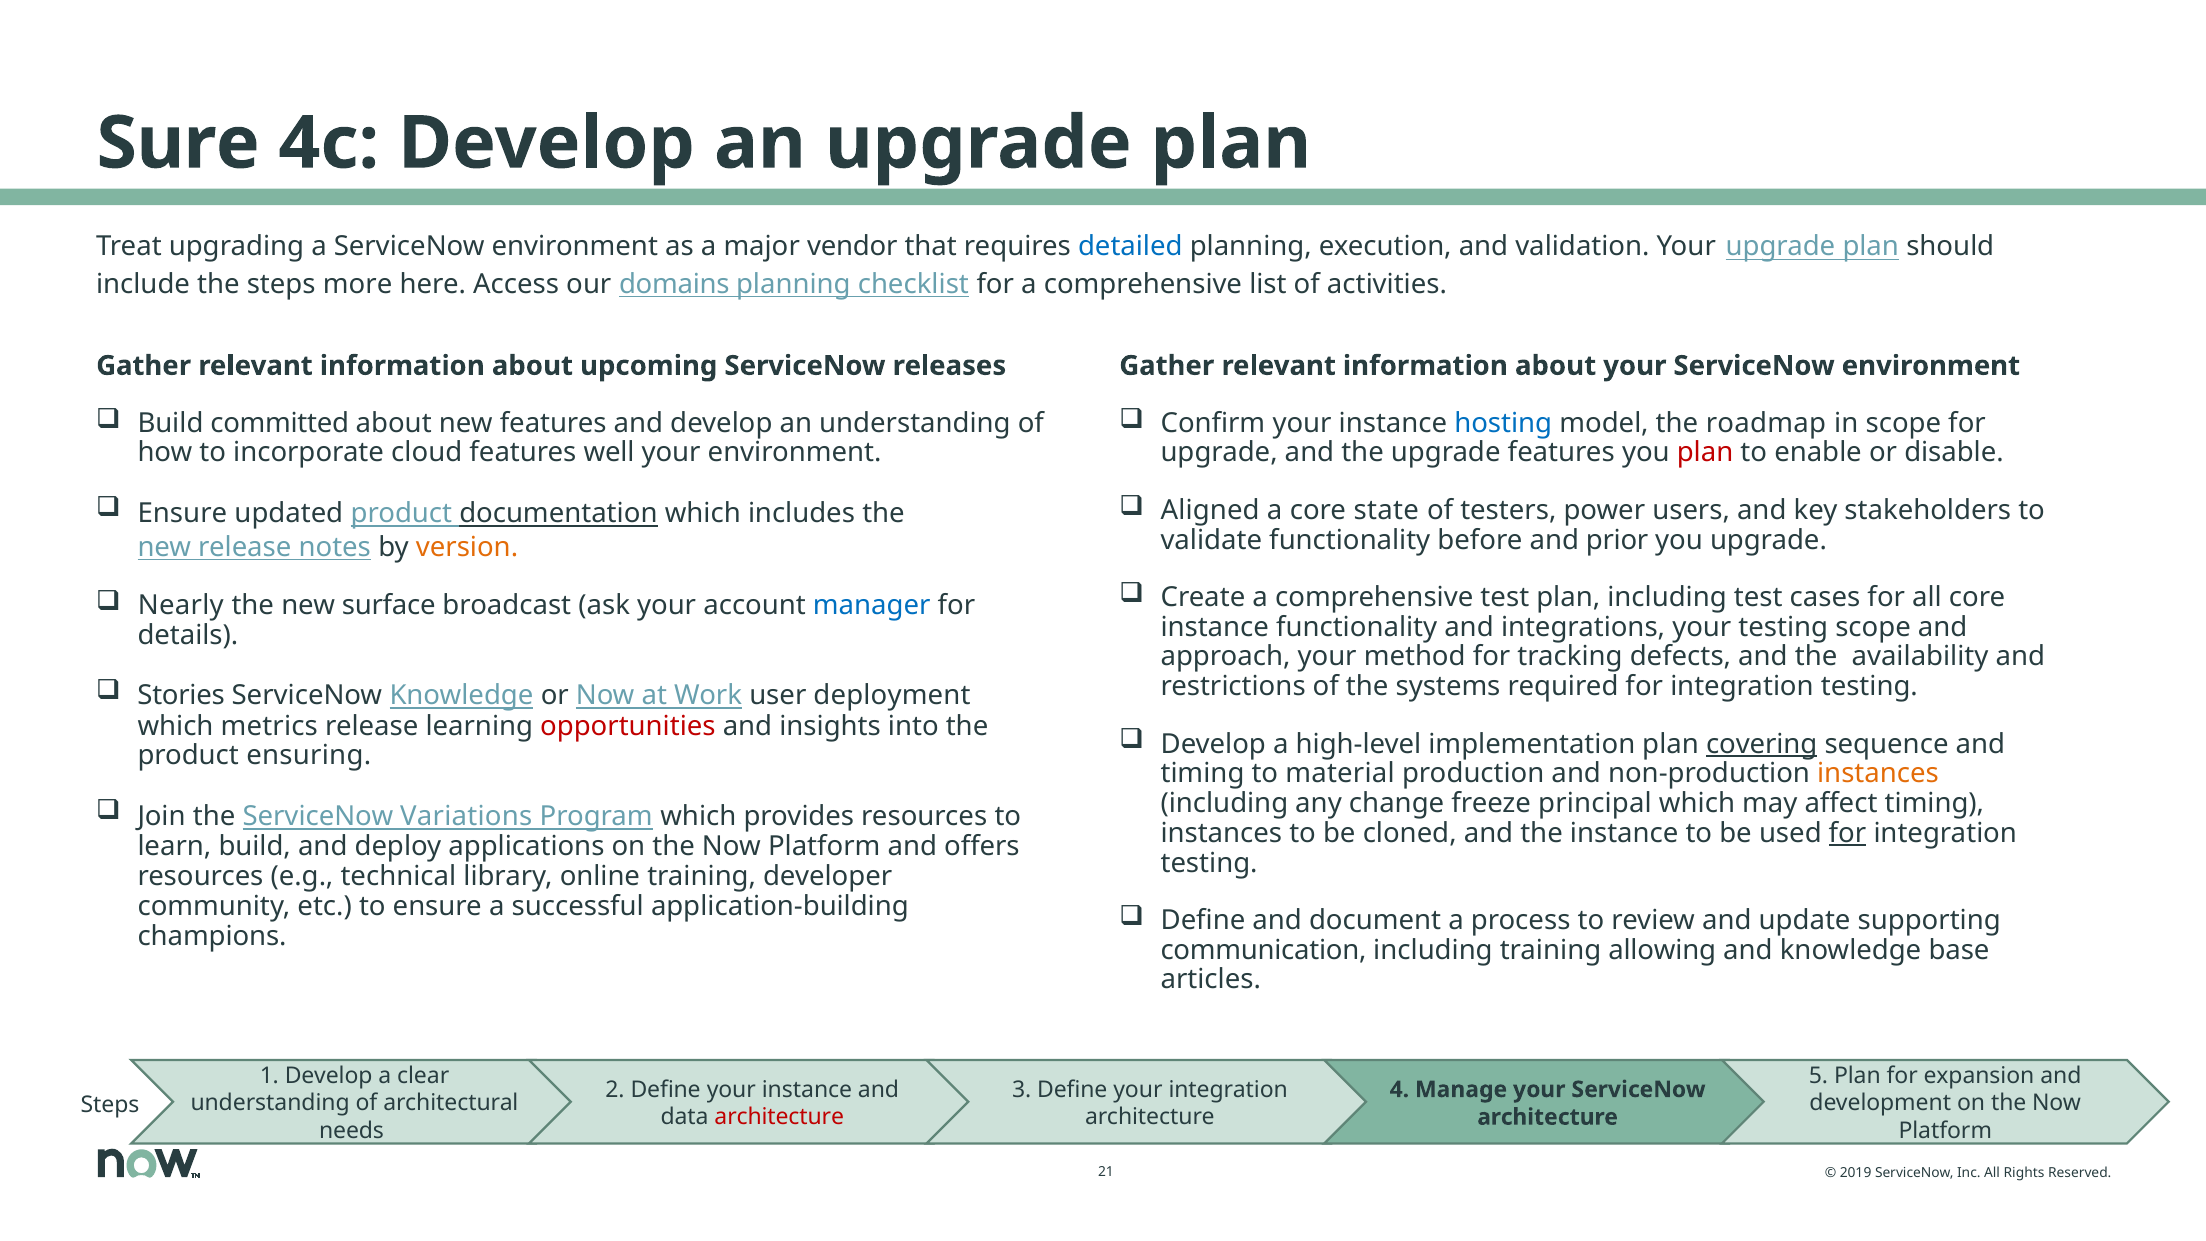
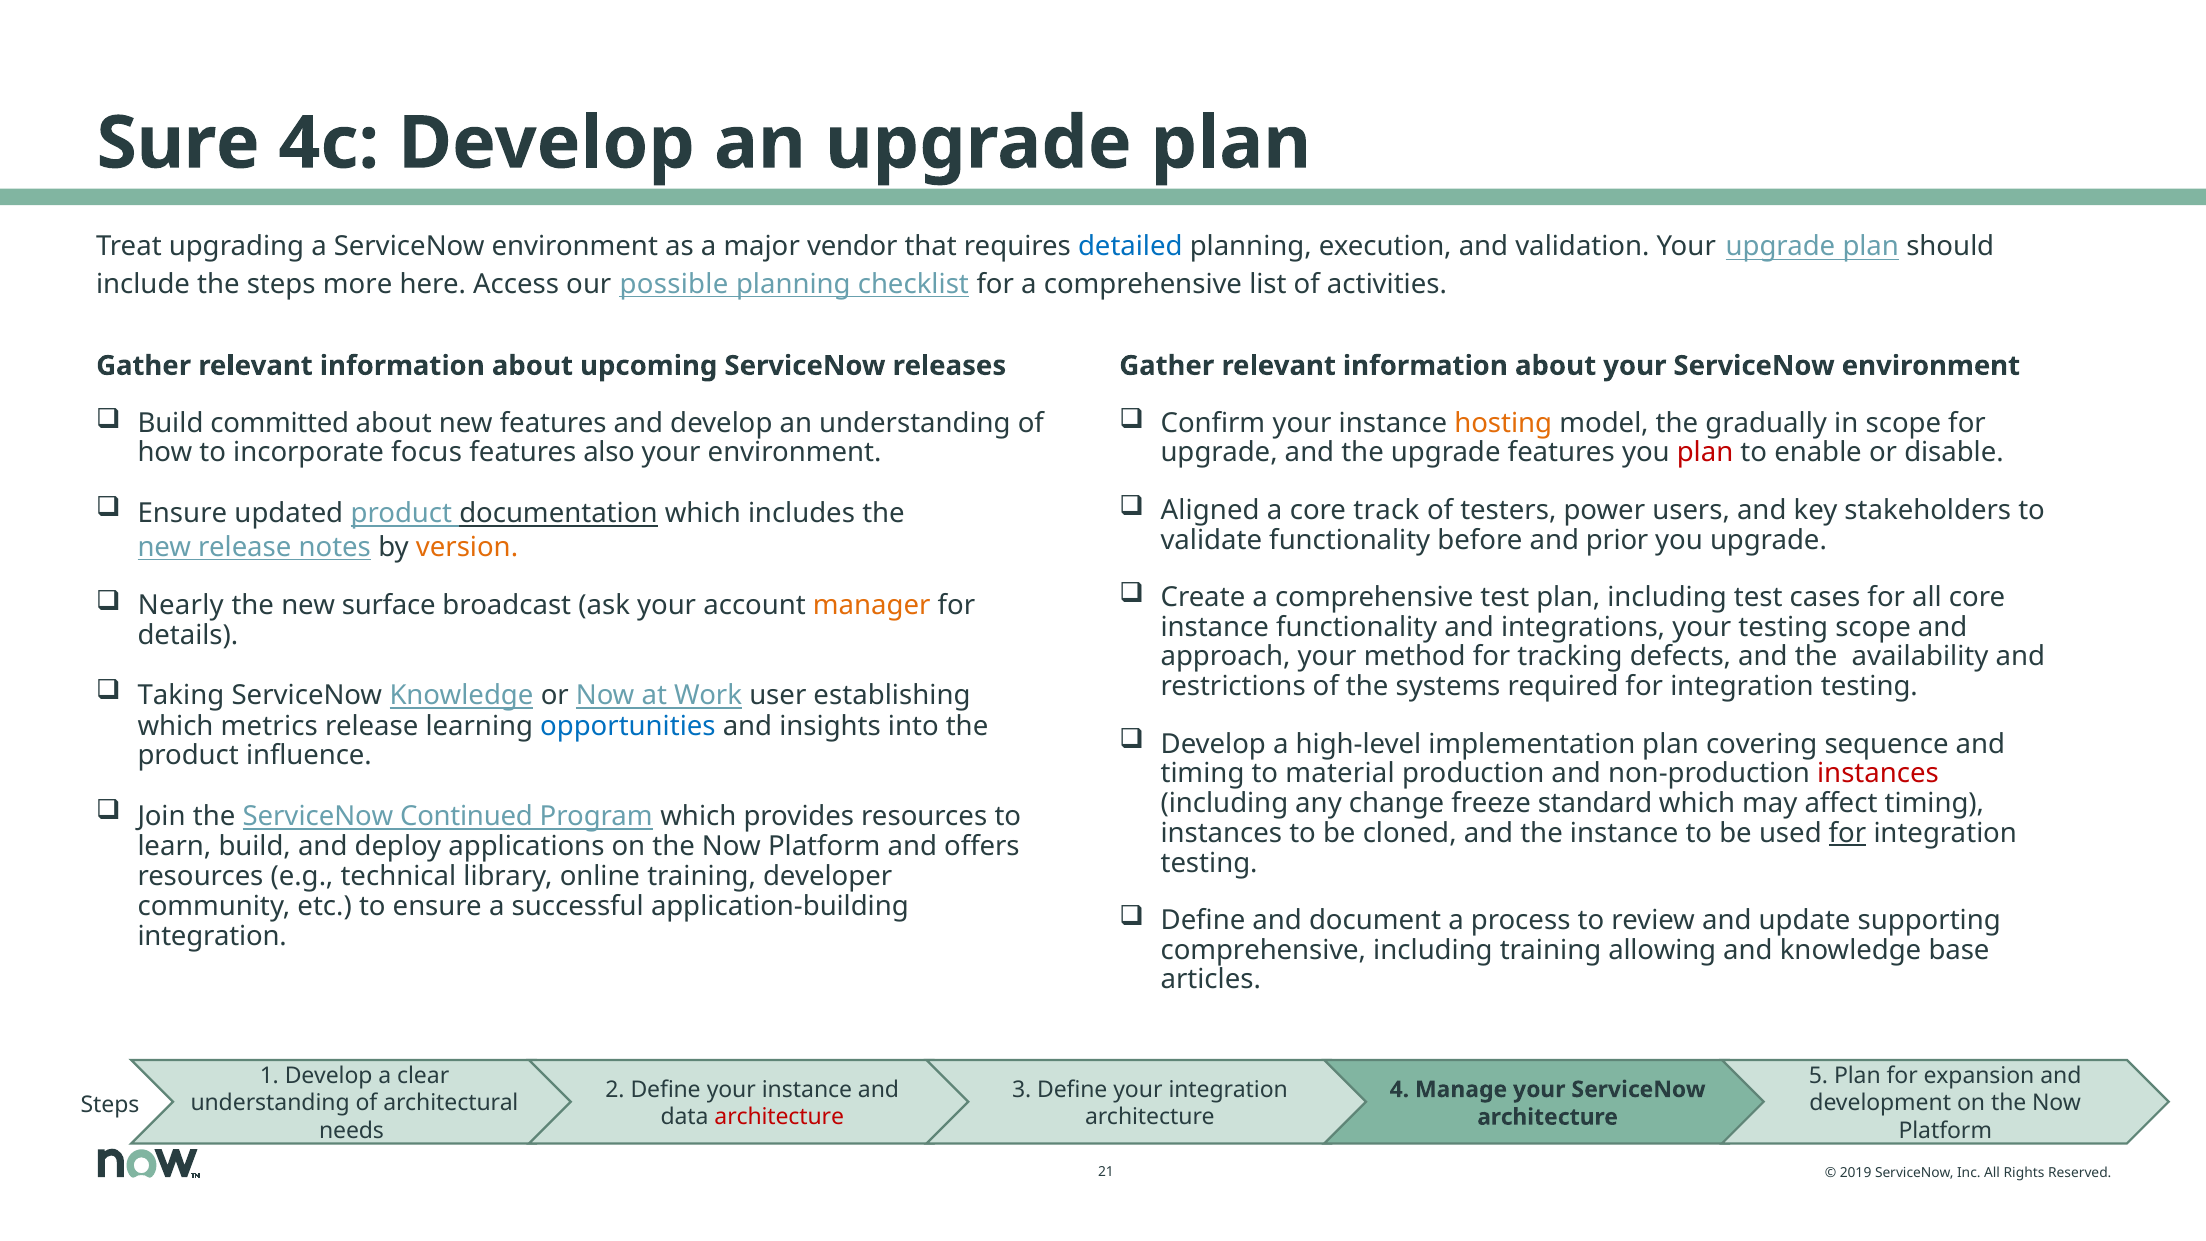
domains: domains -> possible
hosting colour: blue -> orange
roadmap: roadmap -> gradually
cloud: cloud -> focus
well: well -> also
state: state -> track
manager colour: blue -> orange
Stories: Stories -> Taking
deployment: deployment -> establishing
opportunities colour: red -> blue
covering underline: present -> none
ensuring: ensuring -> influence
instances at (1878, 774) colour: orange -> red
principal: principal -> standard
Variations: Variations -> Continued
champions at (212, 936): champions -> integration
communication at (1263, 950): communication -> comprehensive
